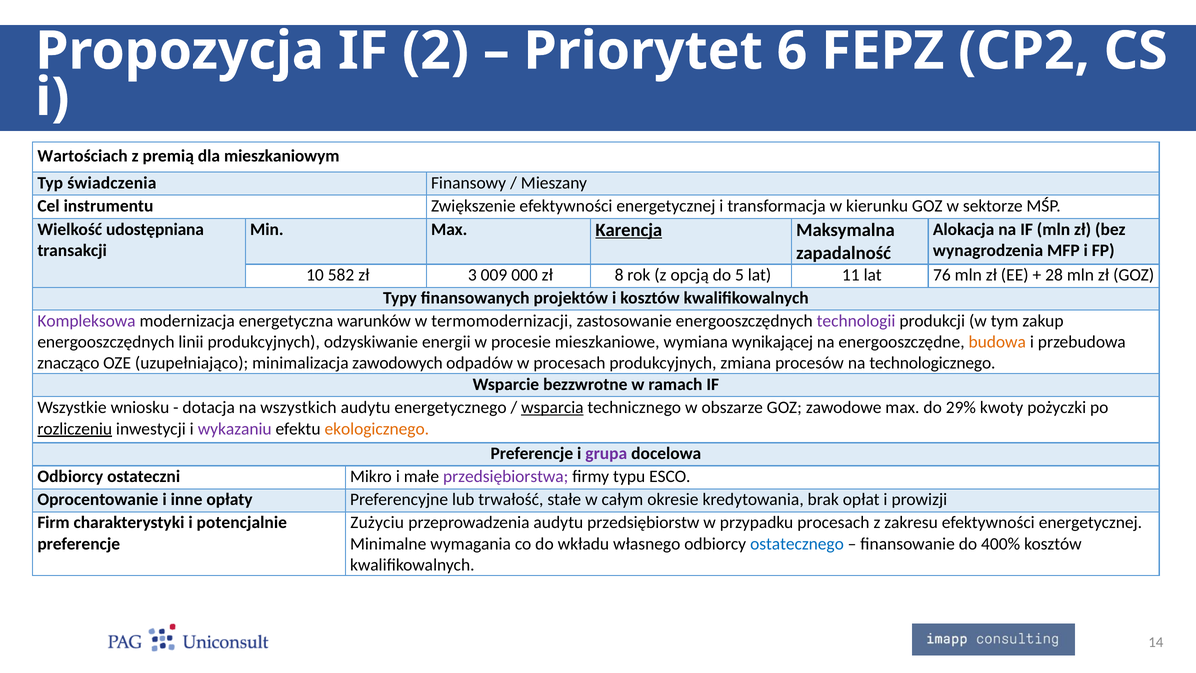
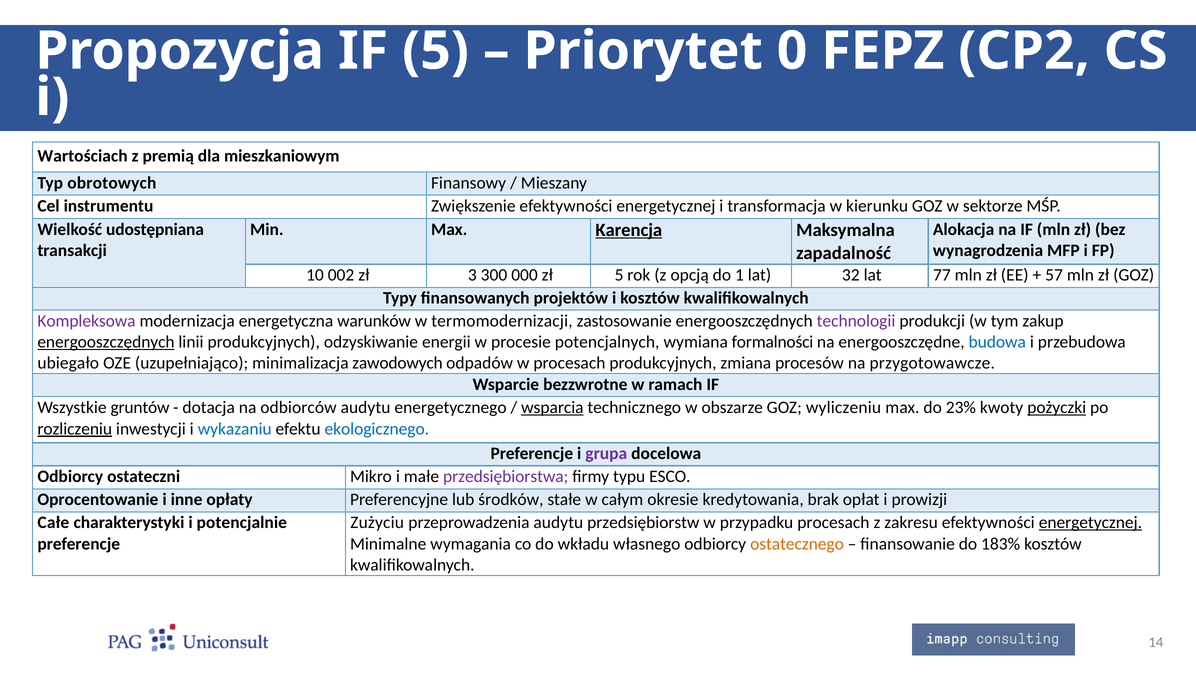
IF 2: 2 -> 5
6: 6 -> 0
świadczenia: świadczenia -> obrotowych
582: 582 -> 002
009: 009 -> 300
zł 8: 8 -> 5
5: 5 -> 1
11: 11 -> 32
76: 76 -> 77
28: 28 -> 57
energooszczędnych at (106, 342) underline: none -> present
mieszkaniowe: mieszkaniowe -> potencjalnych
wynikającej: wynikającej -> formalności
budowa colour: orange -> blue
znacząco: znacząco -> ubiegało
technologicznego: technologicznego -> przygotowawcze
wniosku: wniosku -> gruntów
wszystkich: wszystkich -> odbiorców
zawodowe: zawodowe -> wyliczeniu
29%: 29% -> 23%
pożyczki underline: none -> present
wykazaniu colour: purple -> blue
ekologicznego colour: orange -> blue
trwałość: trwałość -> środków
Firm: Firm -> Całe
energetycznej at (1090, 522) underline: none -> present
ostatecznego colour: blue -> orange
400%: 400% -> 183%
